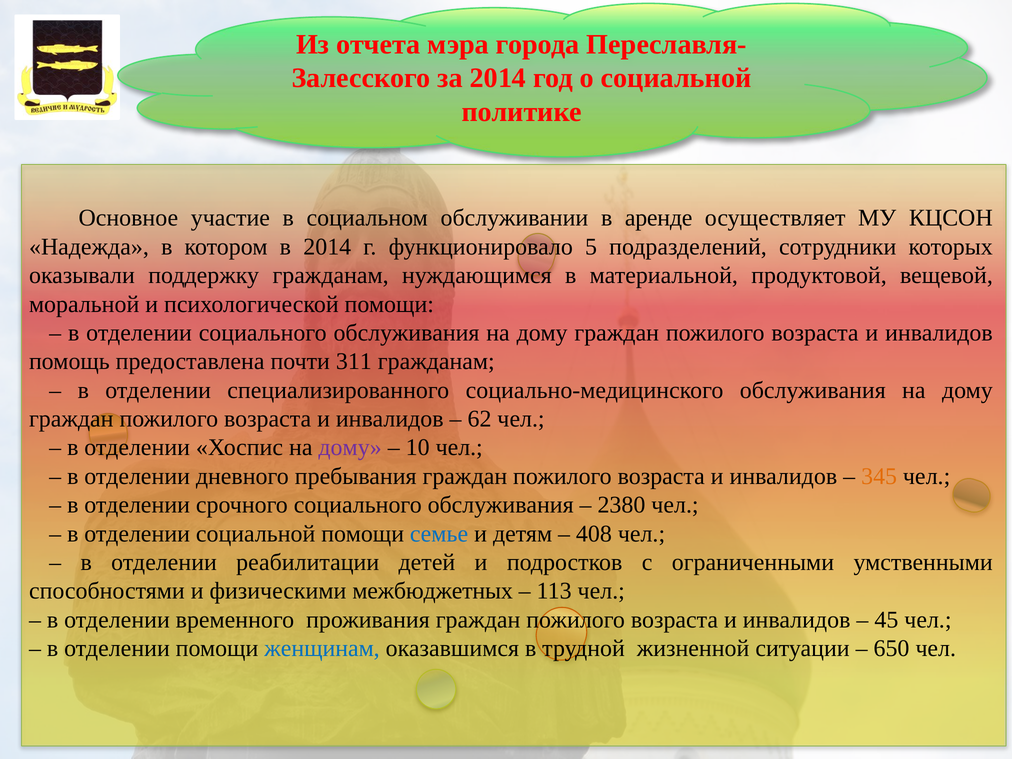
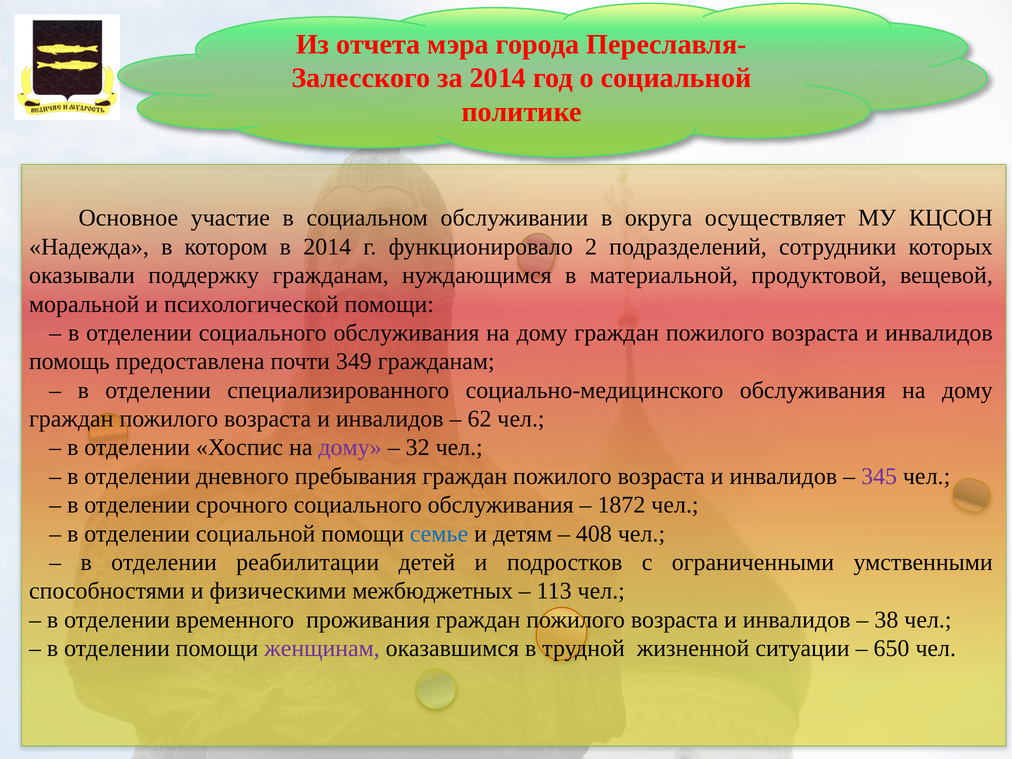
аренде: аренде -> округа
5: 5 -> 2
311: 311 -> 349
10: 10 -> 32
345 colour: orange -> purple
2380: 2380 -> 1872
45: 45 -> 38
женщинам colour: blue -> purple
